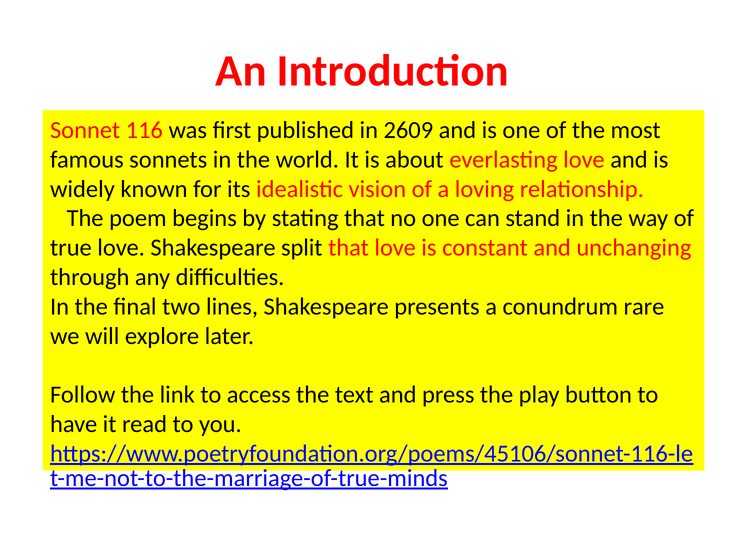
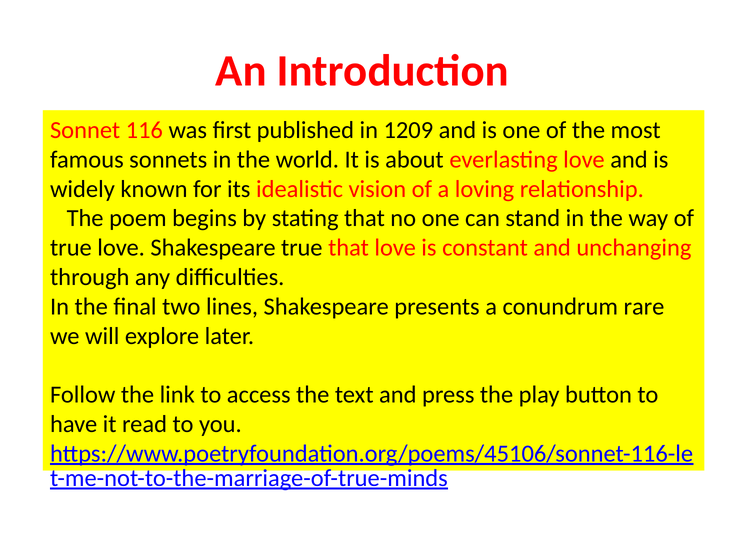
2609: 2609 -> 1209
Shakespeare split: split -> true
